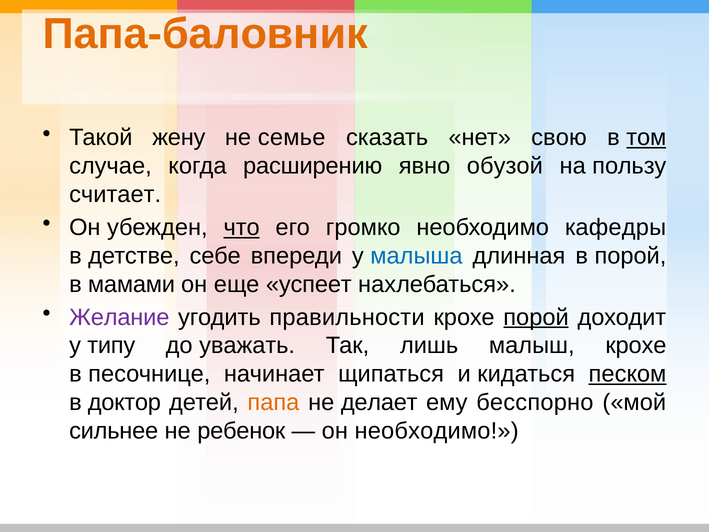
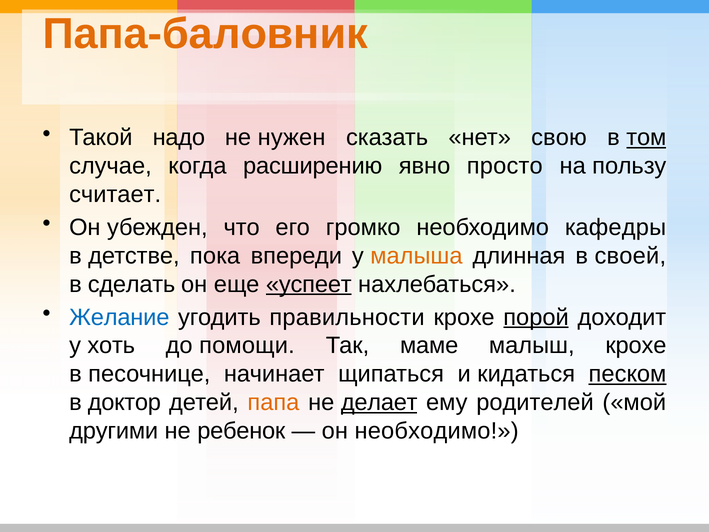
жену: жену -> надо
семье: семье -> нужен
обузой: обузой -> просто
что underline: present -> none
себе: себе -> пока
малыша colour: blue -> orange
в порой: порой -> своей
мамами: мамами -> сделать
успеет underline: none -> present
Желание colour: purple -> blue
типу: типу -> хоть
уважать: уважать -> помощи
лишь: лишь -> маме
делает underline: none -> present
бесспорно: бесспорно -> родителей
сильнее: сильнее -> другими
